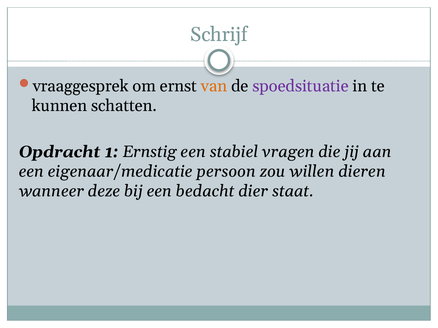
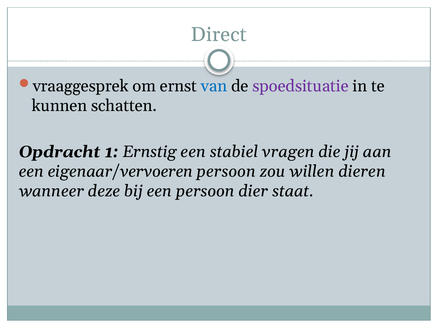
Schrijf: Schrijf -> Direct
van colour: orange -> blue
eigenaar/medicatie: eigenaar/medicatie -> eigenaar/vervoeren
een bedacht: bedacht -> persoon
